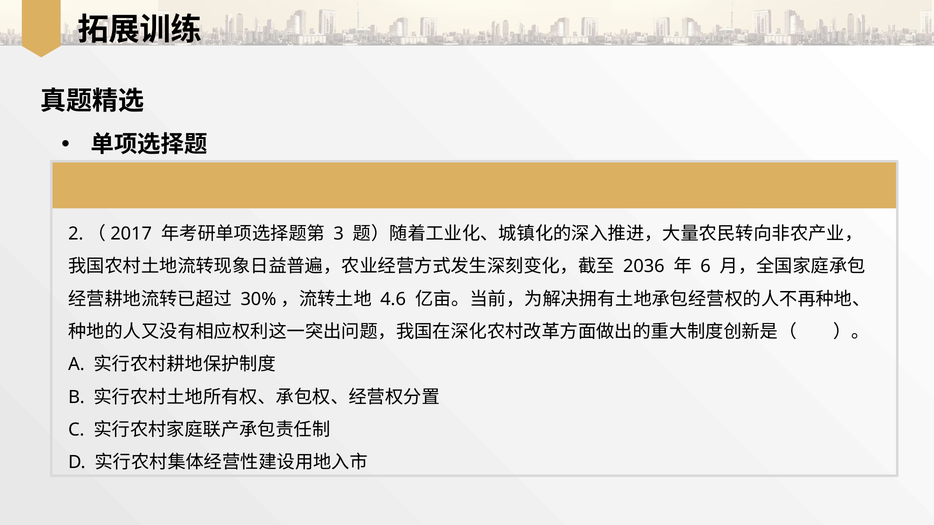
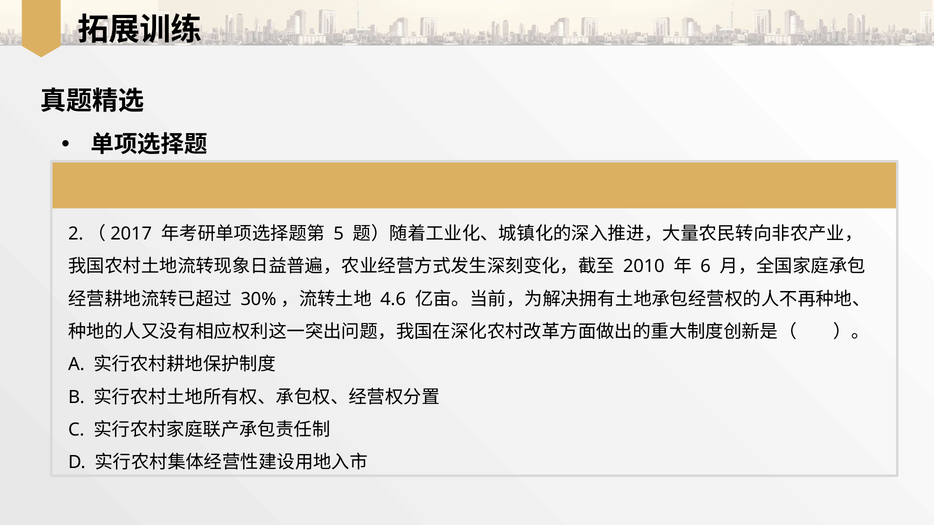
3: 3 -> 5
2036: 2036 -> 2010
